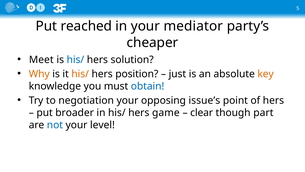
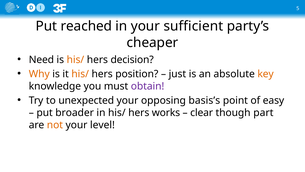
mediator: mediator -> sufficient
Meet: Meet -> Need
his/ at (75, 60) colour: blue -> orange
solution: solution -> decision
obtain colour: blue -> purple
negotiation: negotiation -> unexpected
issue’s: issue’s -> basis’s
of hers: hers -> easy
game: game -> works
not colour: blue -> orange
